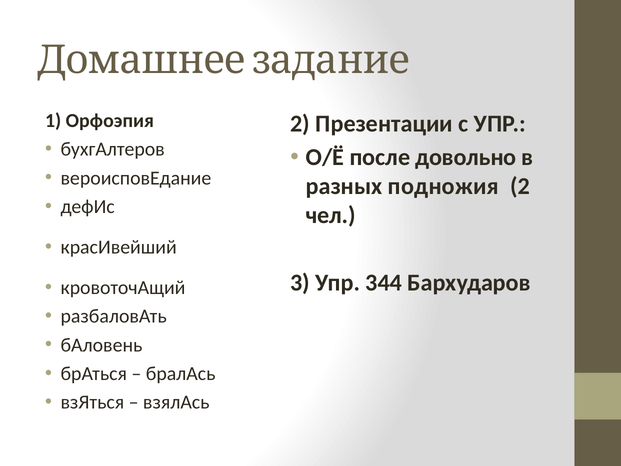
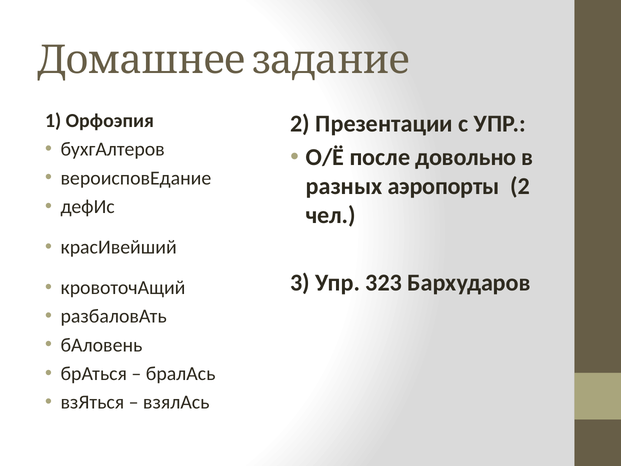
подножия: подножия -> аэропорты
344: 344 -> 323
